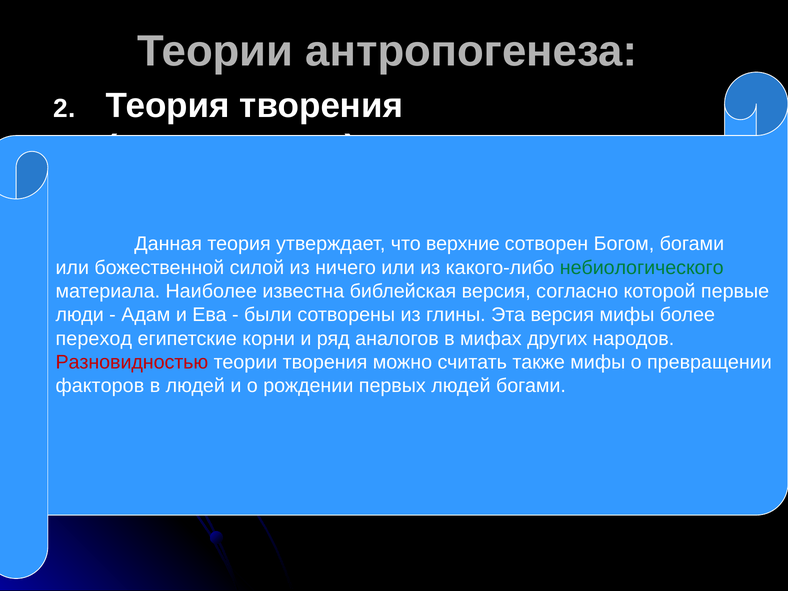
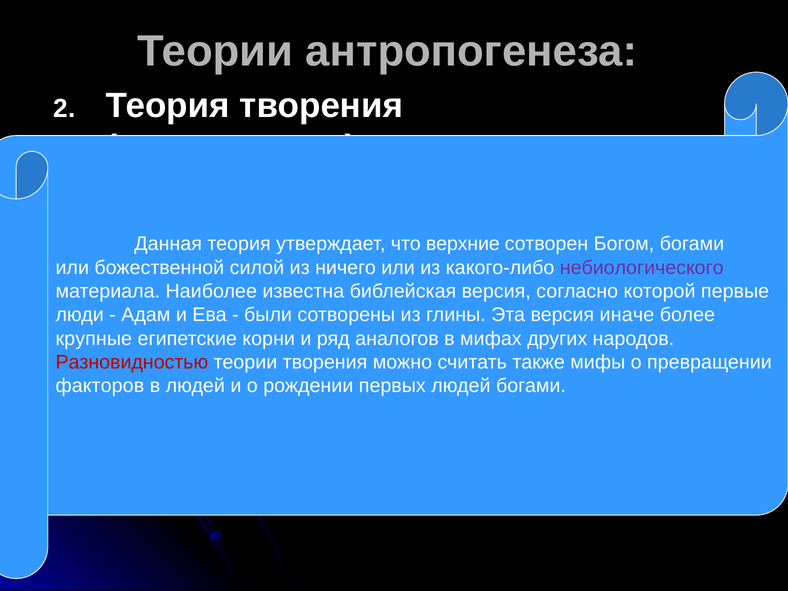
небиологического colour: green -> purple
версия мифы: мифы -> иначе
переход: переход -> крупные
